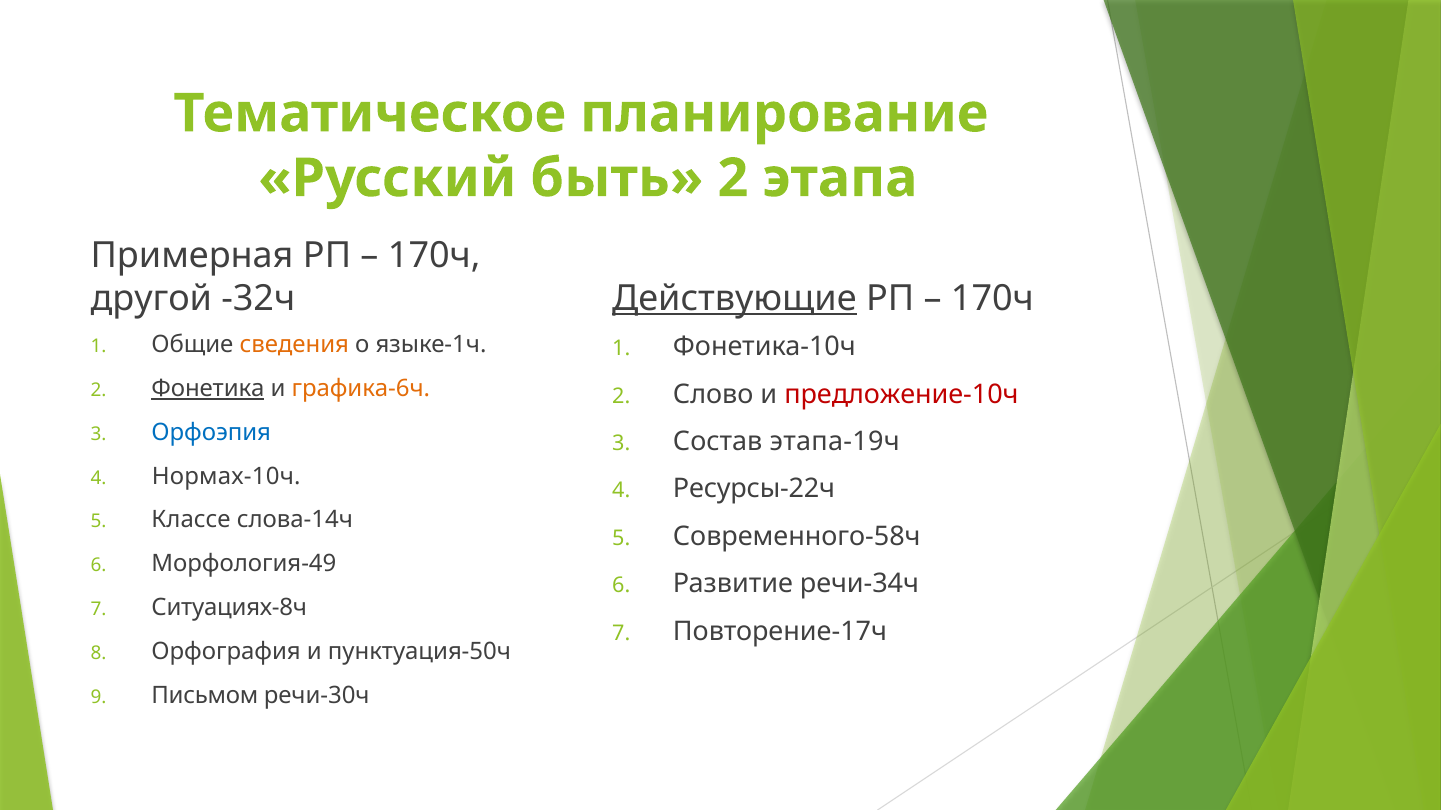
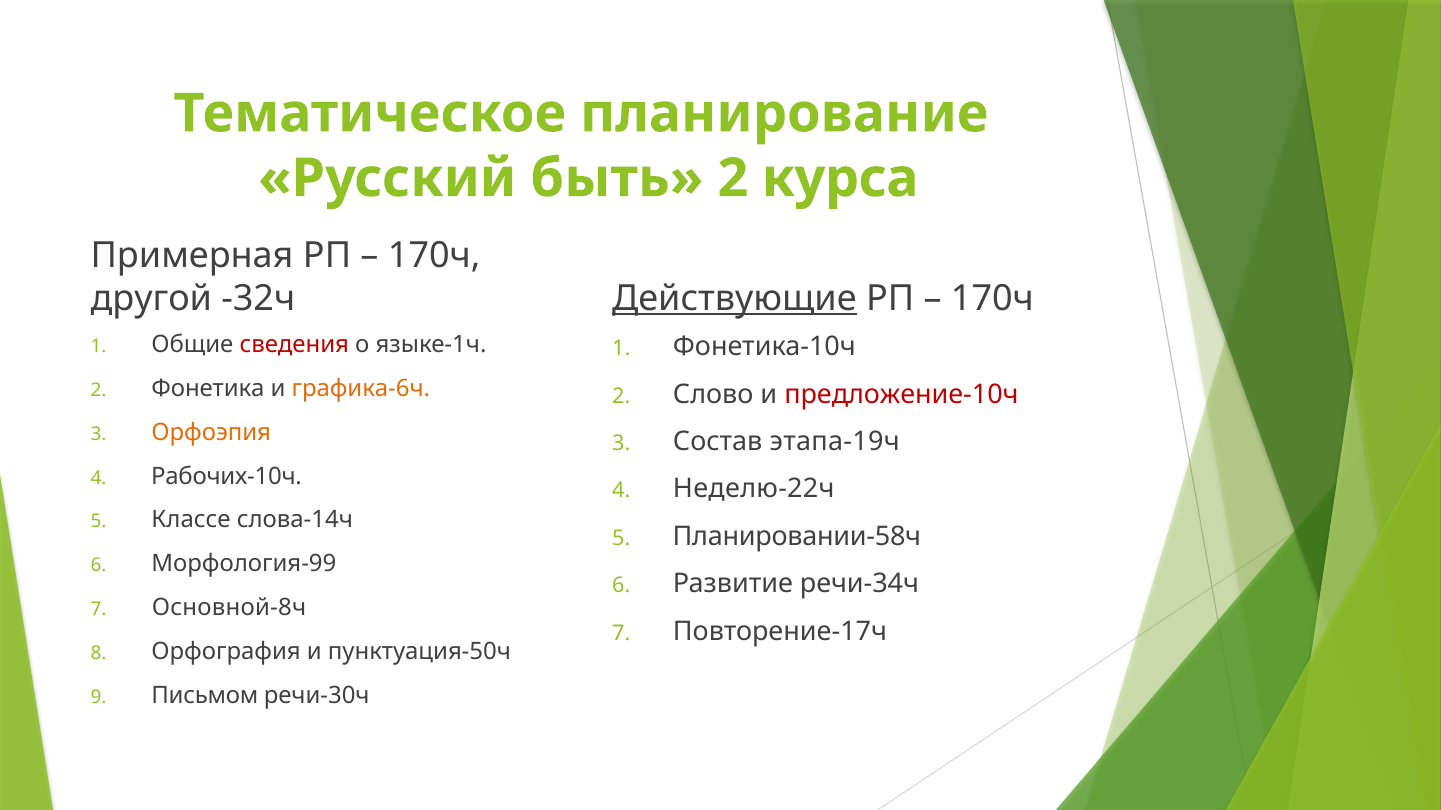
этапа: этапа -> курса
сведения colour: orange -> red
Фонетика underline: present -> none
Орфоэпия colour: blue -> orange
Нормах-10ч: Нормах-10ч -> Рабочих-10ч
Ресурсы-22ч: Ресурсы-22ч -> Неделю-22ч
Современного-58ч: Современного-58ч -> Планировании-58ч
Морфология-49: Морфология-49 -> Морфология-99
Ситуациях-8ч: Ситуациях-8ч -> Основной-8ч
